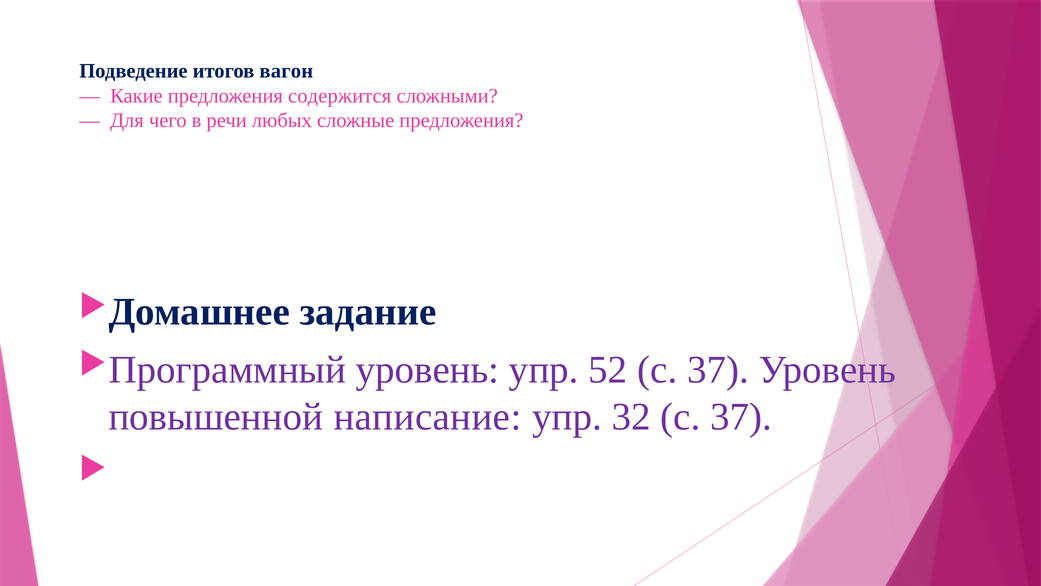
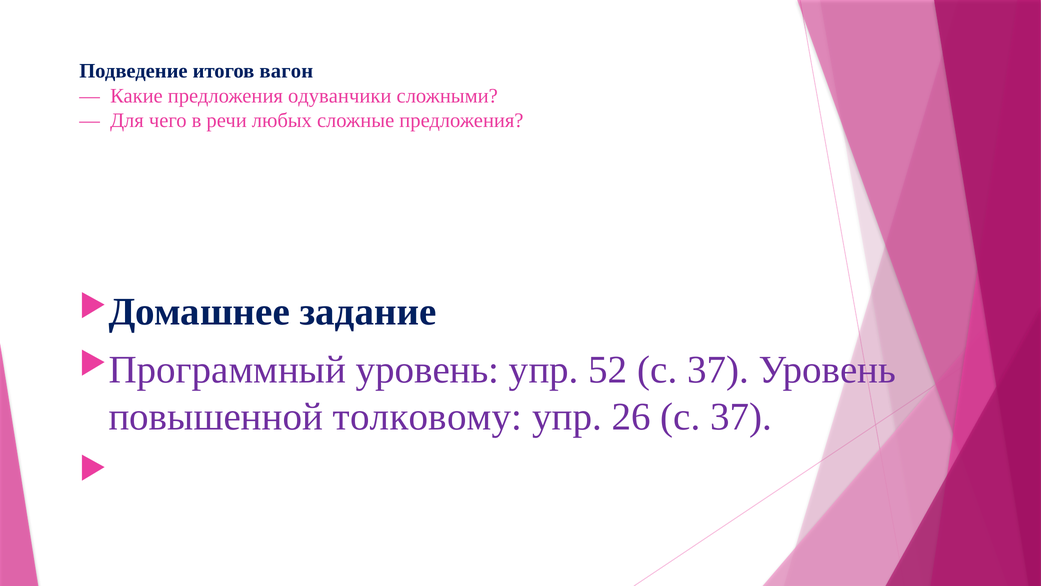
содержится: содержится -> одуванчики
написание: написание -> толковому
32: 32 -> 26
